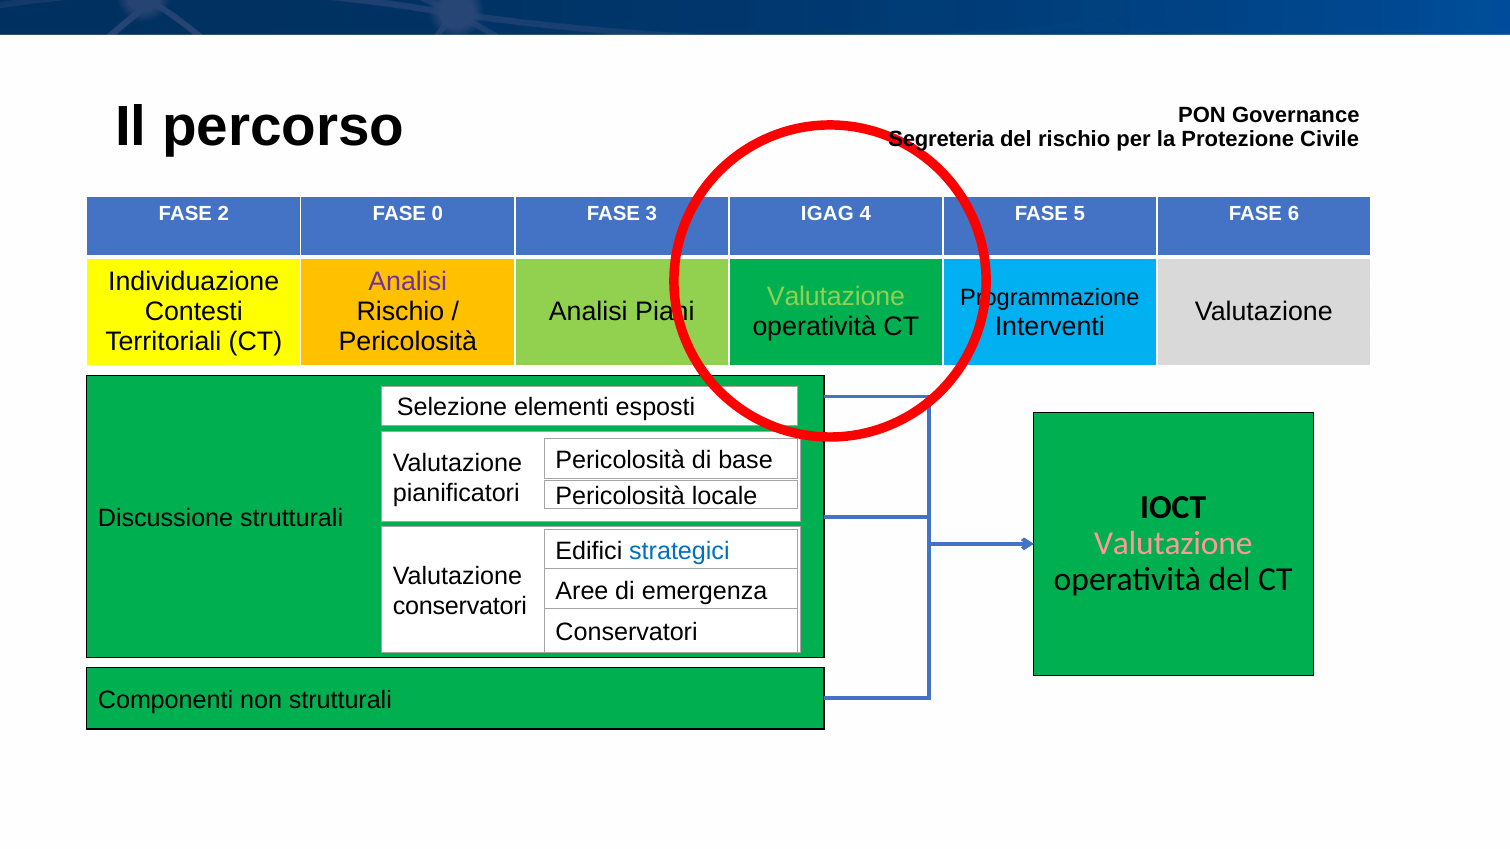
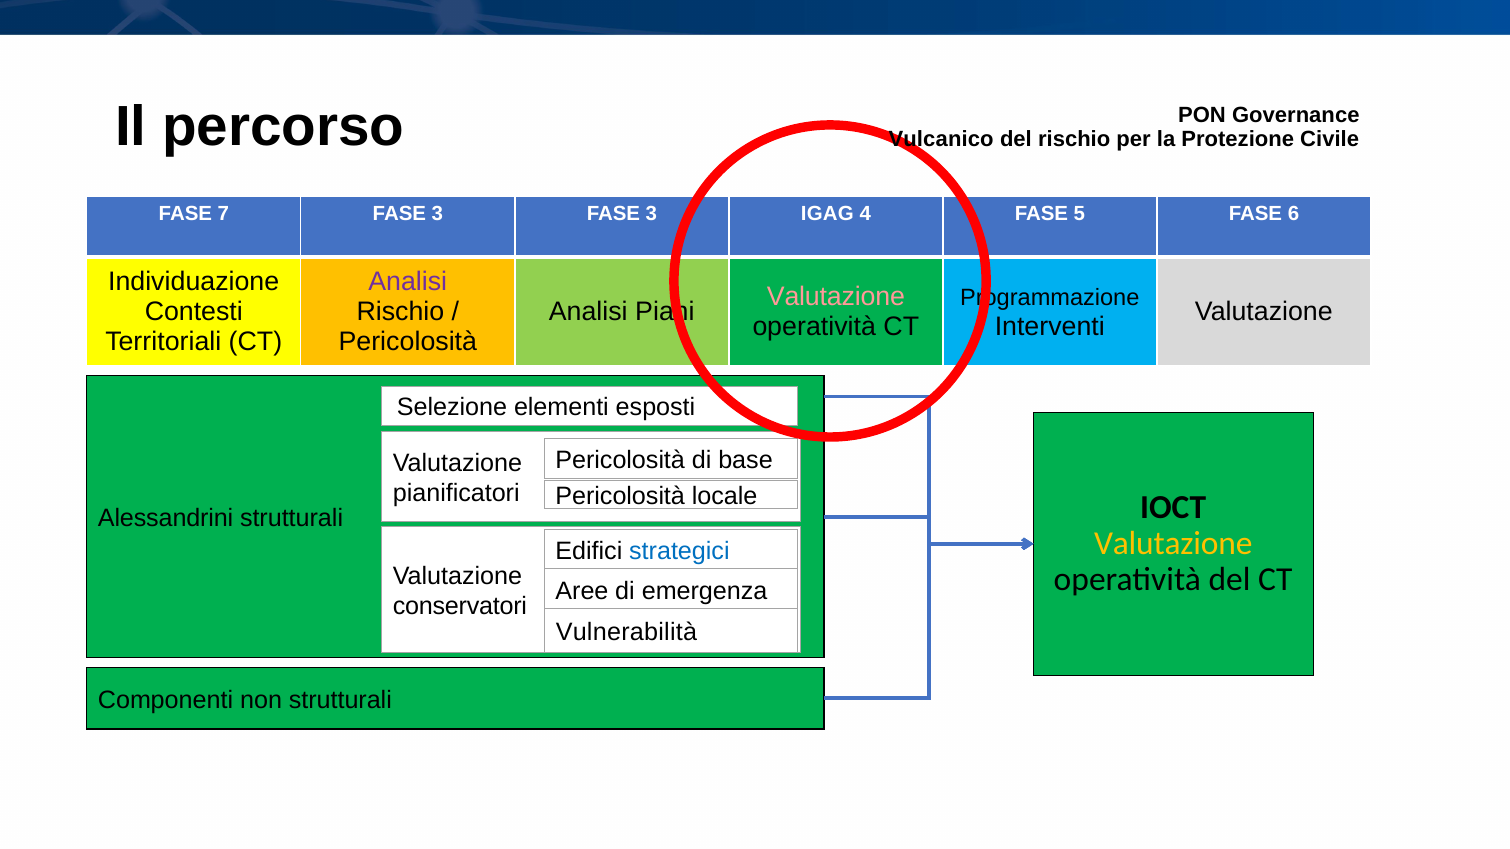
Segreteria: Segreteria -> Vulcanico
2: 2 -> 7
0 at (437, 214): 0 -> 3
Valutazione at (836, 297) colour: light green -> pink
Discussione: Discussione -> Alessandrini
Valutazione at (1173, 544) colour: pink -> yellow
Conservatori at (627, 632): Conservatori -> Vulnerabilità
